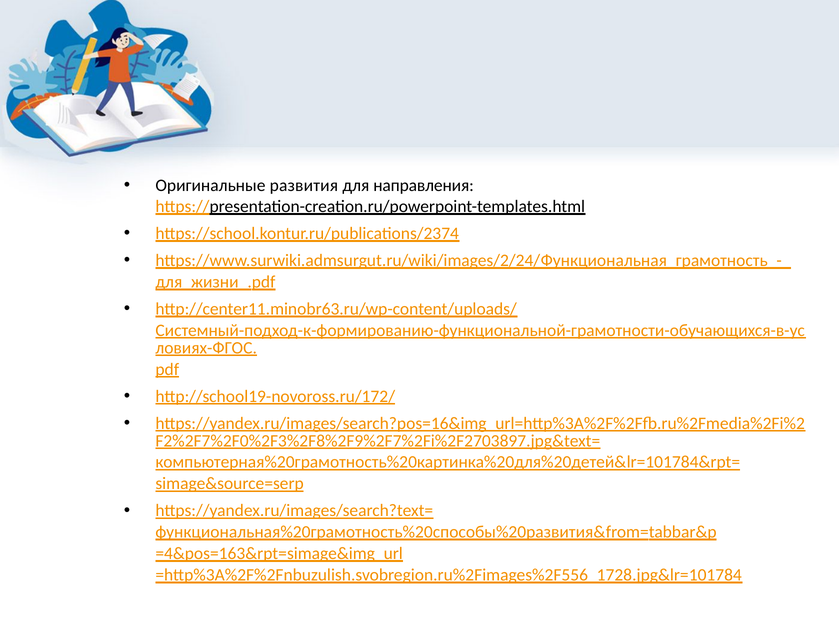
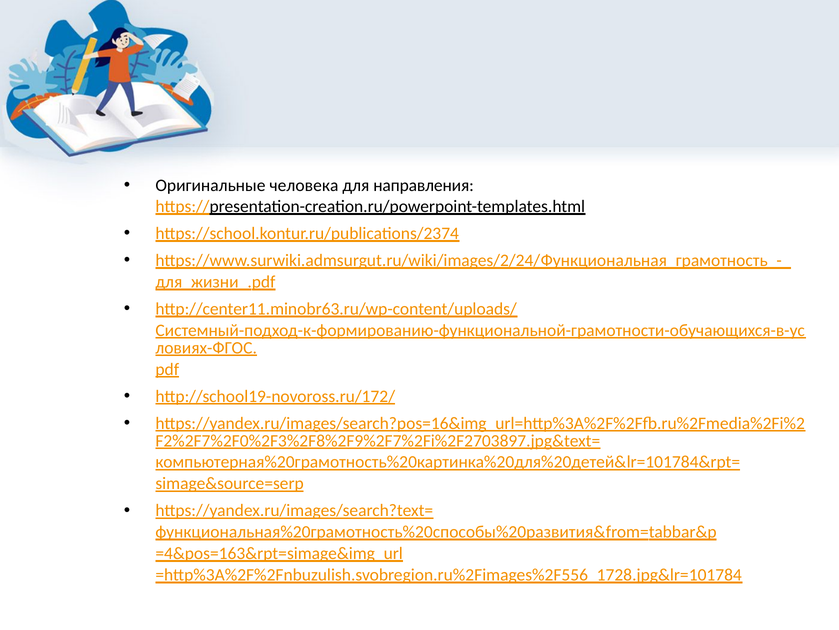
развития: развития -> человека
